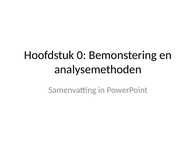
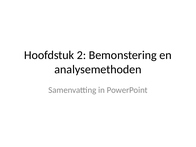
0: 0 -> 2
